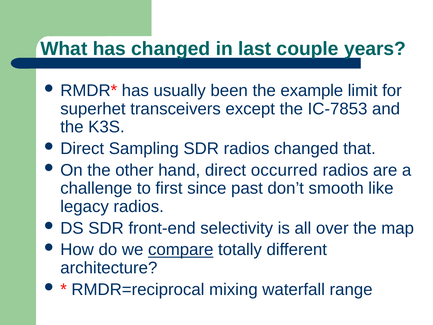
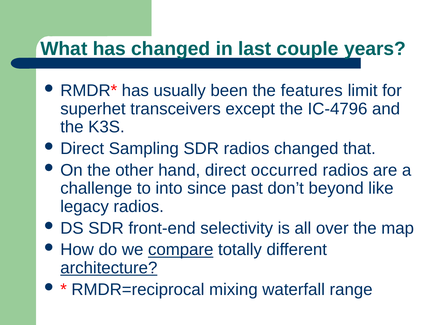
example: example -> features
IC-7853: IC-7853 -> IC-4796
first: first -> into
smooth: smooth -> beyond
architecture underline: none -> present
